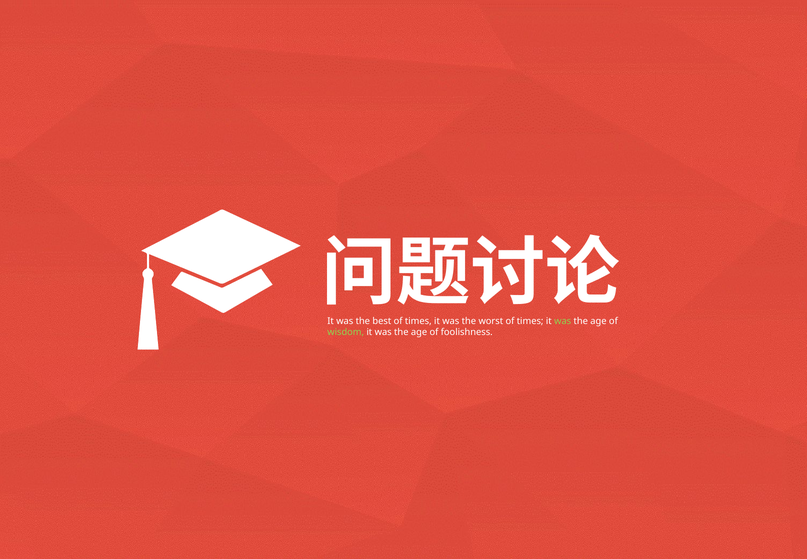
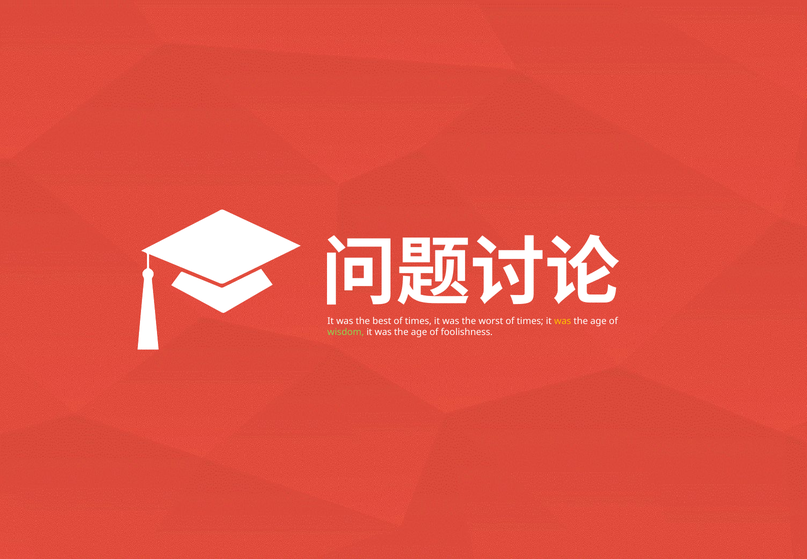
was at (563, 321) colour: light green -> yellow
